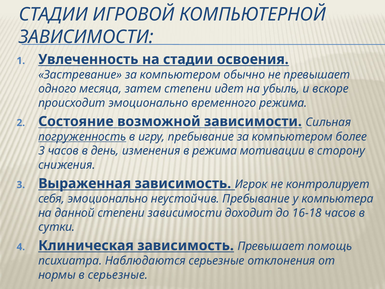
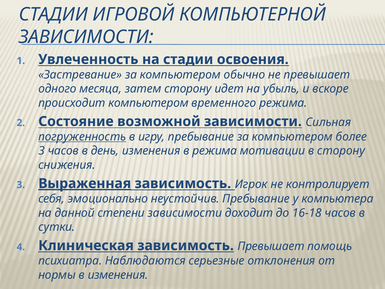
затем степени: степени -> сторону
происходит эмоционально: эмоционально -> компьютером
Выраженная underline: none -> present
в серьезные: серьезные -> изменения
